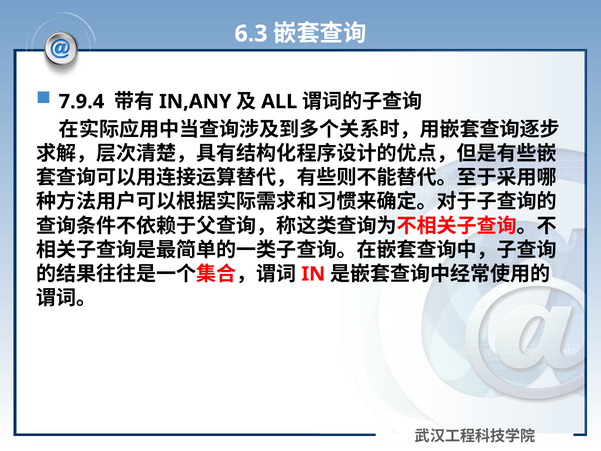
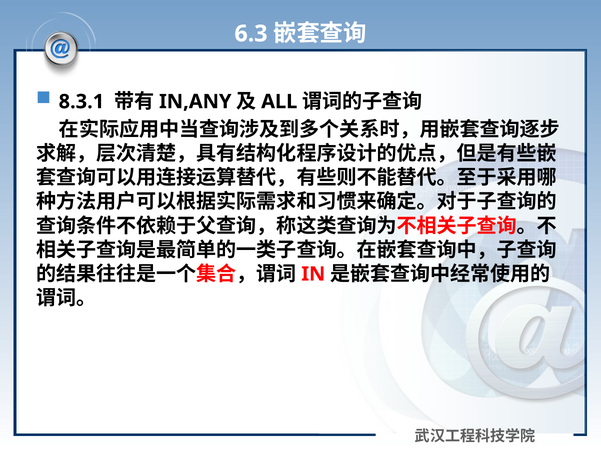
7.9.4: 7.9.4 -> 8.3.1
